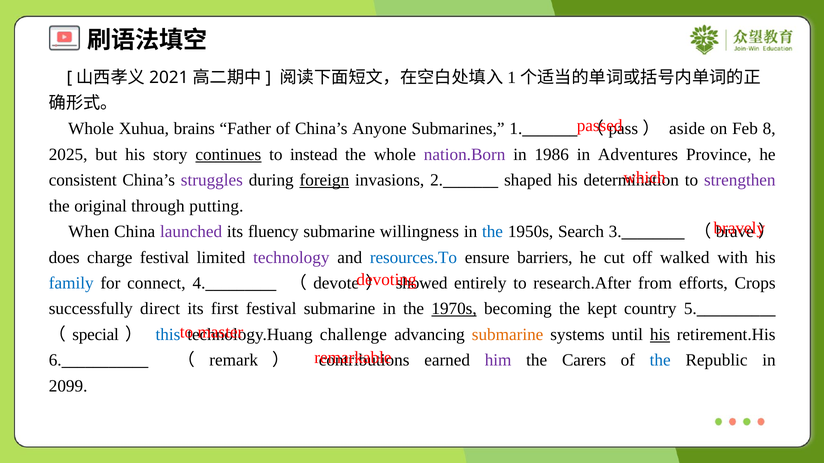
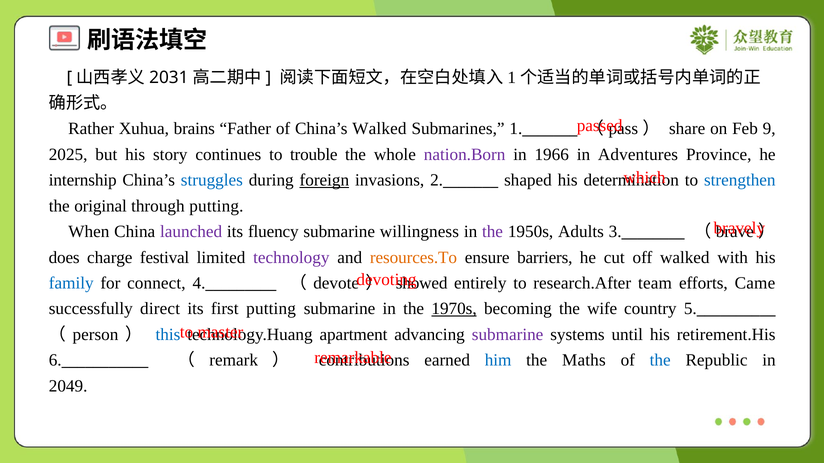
2021: 2021 -> 2031
Whole at (91, 129): Whole -> Rather
China’s Anyone: Anyone -> Walked
aside: aside -> share
8: 8 -> 9
continues underline: present -> none
instead: instead -> trouble
1986: 1986 -> 1966
consistent: consistent -> internship
struggles colour: purple -> blue
strengthen colour: purple -> blue
the at (492, 232) colour: blue -> purple
Search: Search -> Adults
resources.To colour: blue -> orange
from: from -> team
Crops: Crops -> Came
first festival: festival -> putting
kept: kept -> wife
special: special -> person
challenge: challenge -> apartment
submarine at (508, 335) colour: orange -> purple
his at (660, 335) underline: present -> none
him colour: purple -> blue
Carers: Carers -> Maths
2099: 2099 -> 2049
